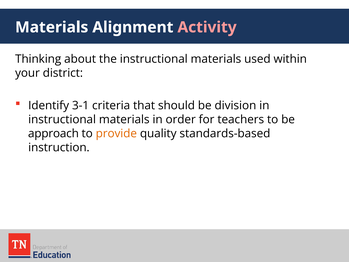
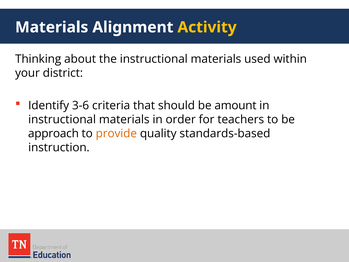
Activity colour: pink -> yellow
3-1: 3-1 -> 3-6
division: division -> amount
